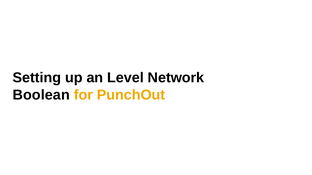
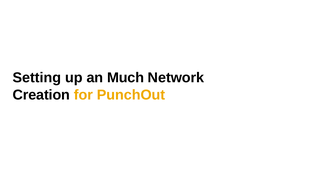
Level: Level -> Much
Boolean: Boolean -> Creation
